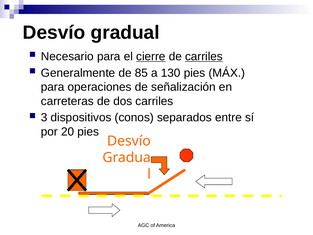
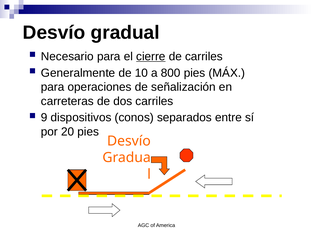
carriles at (204, 56) underline: present -> none
85: 85 -> 10
130: 130 -> 800
3: 3 -> 9
